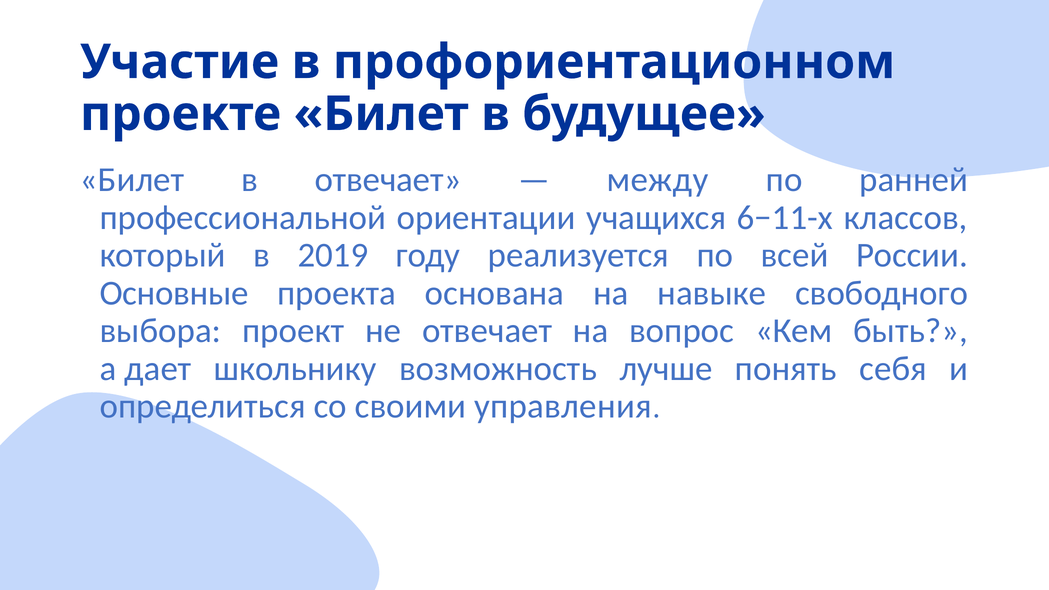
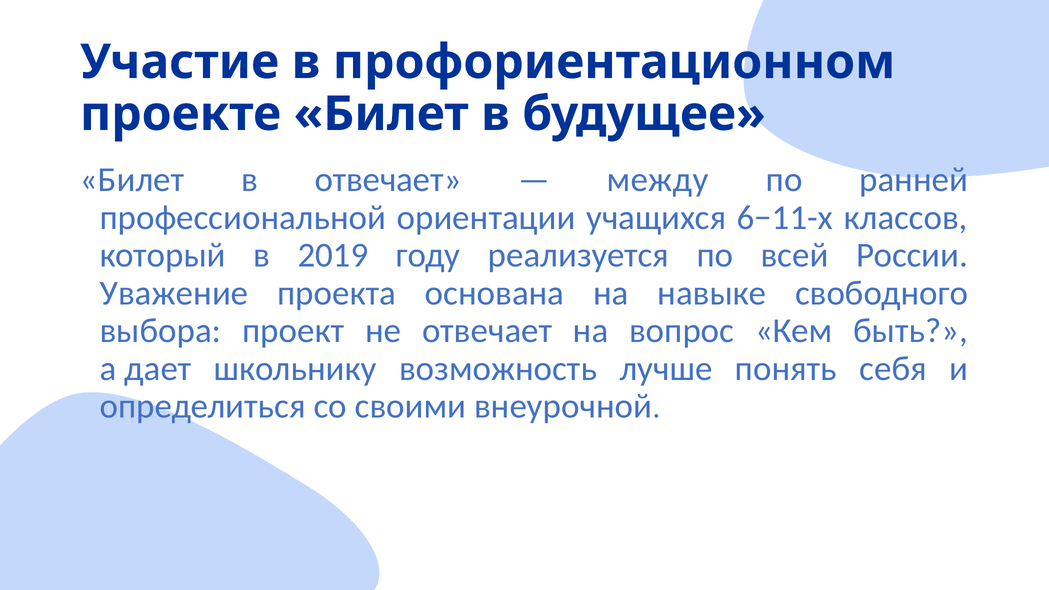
Основные: Основные -> Уважение
управления: управления -> внеурочной
